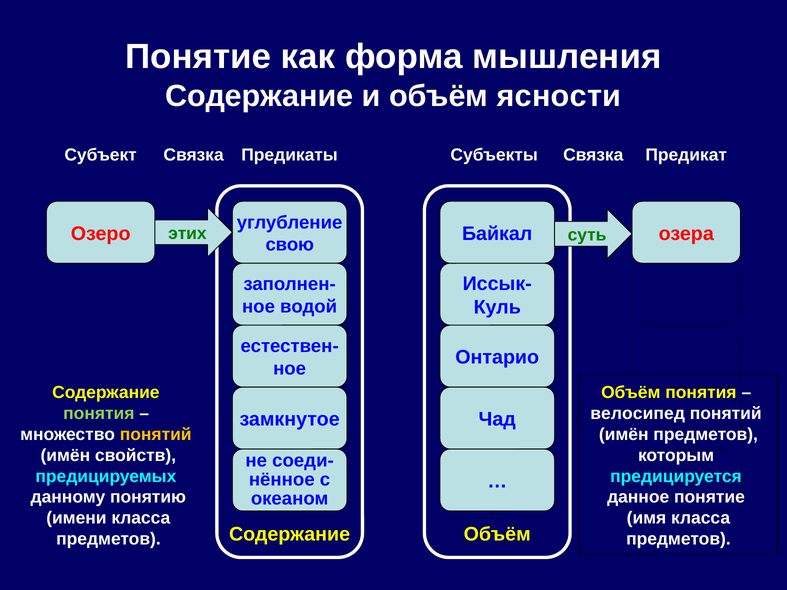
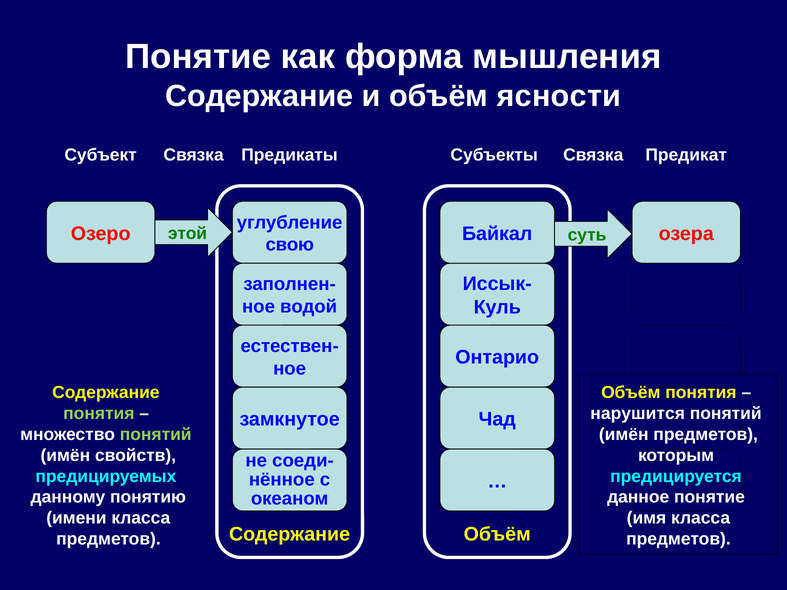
этих: этих -> этой
велосипед: велосипед -> нарушится
понятий at (156, 434) colour: yellow -> light green
